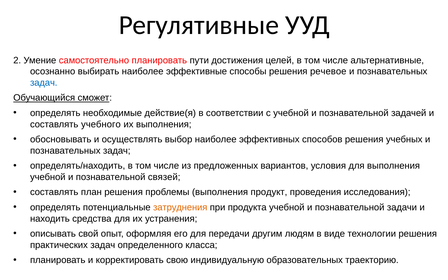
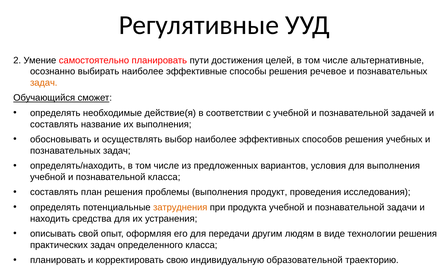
задач at (44, 83) colour: blue -> orange
учебного: учебного -> название
познавательной связей: связей -> класса
образовательных: образовательных -> образовательной
